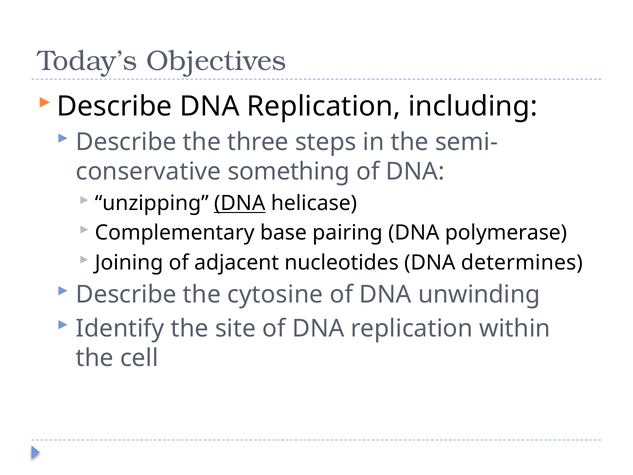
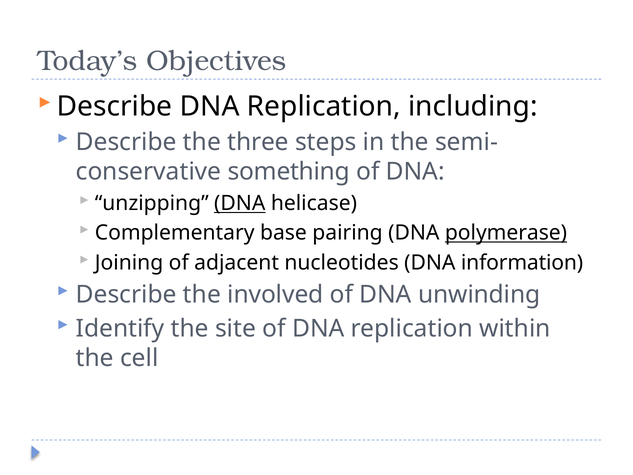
polymerase underline: none -> present
determines: determines -> information
cytosine: cytosine -> involved
